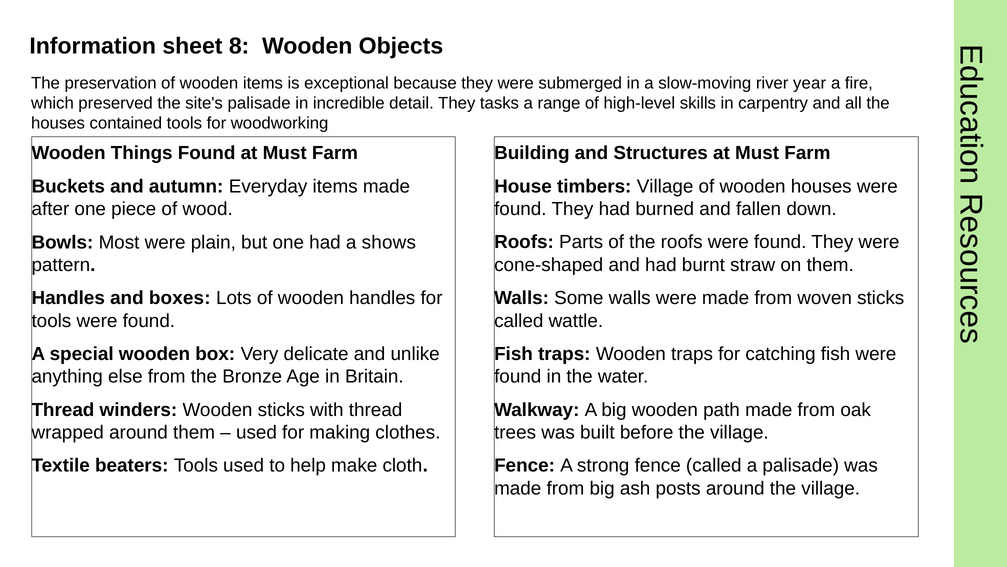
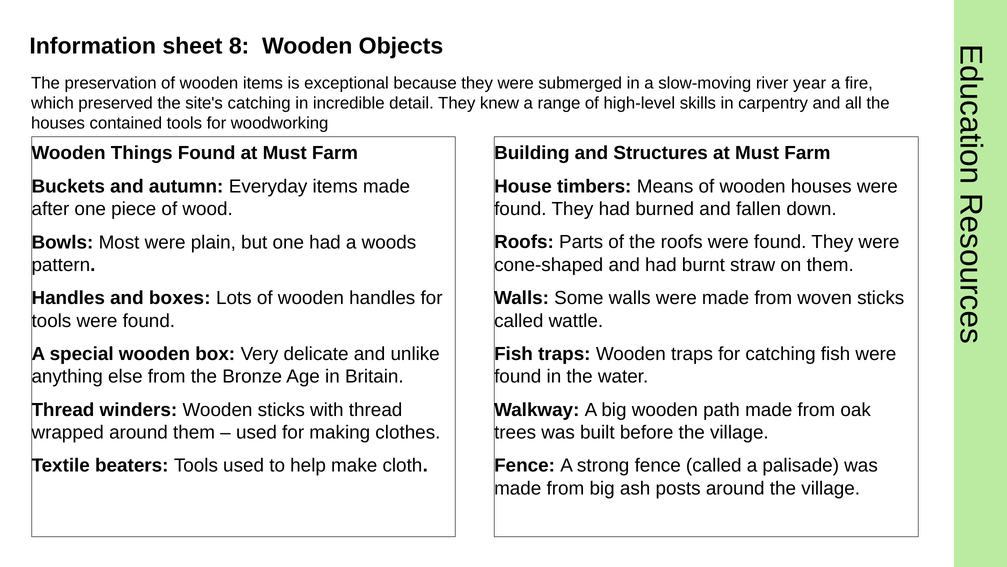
site's palisade: palisade -> catching
tasks: tasks -> knew
timbers Village: Village -> Means
shows: shows -> woods
